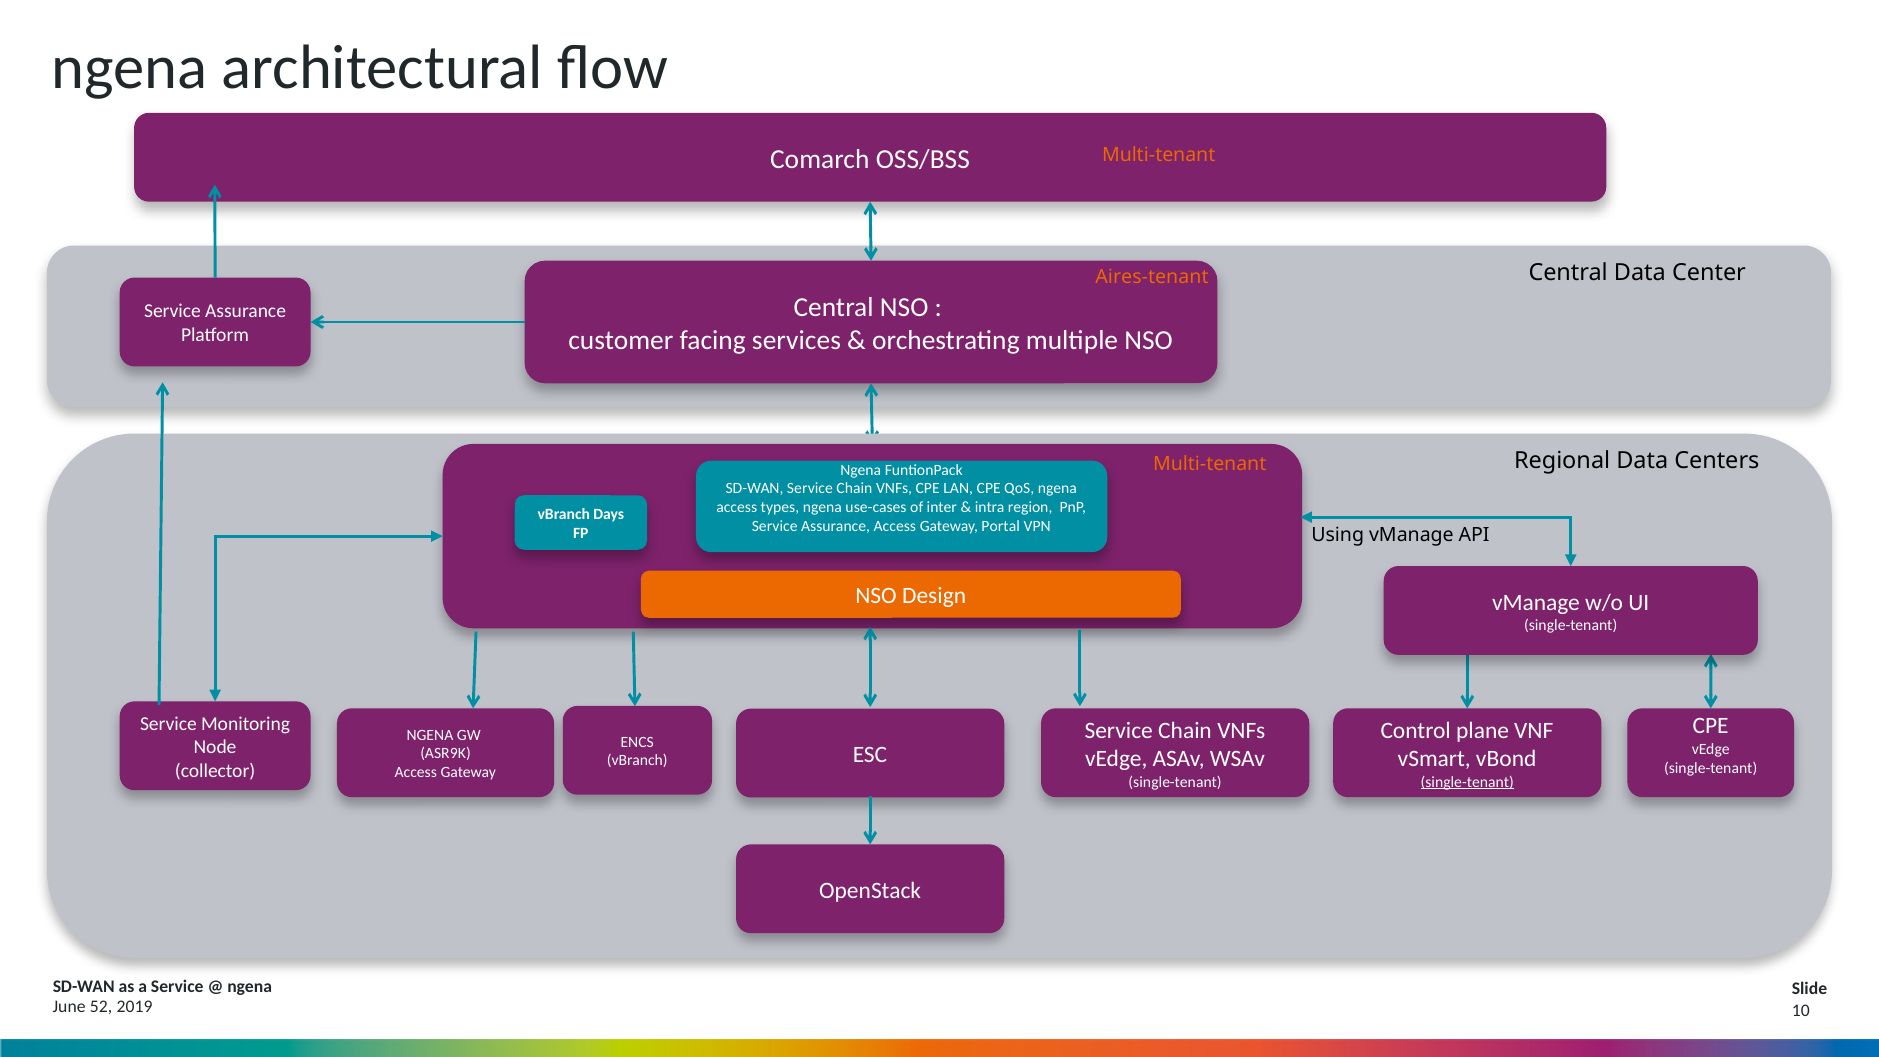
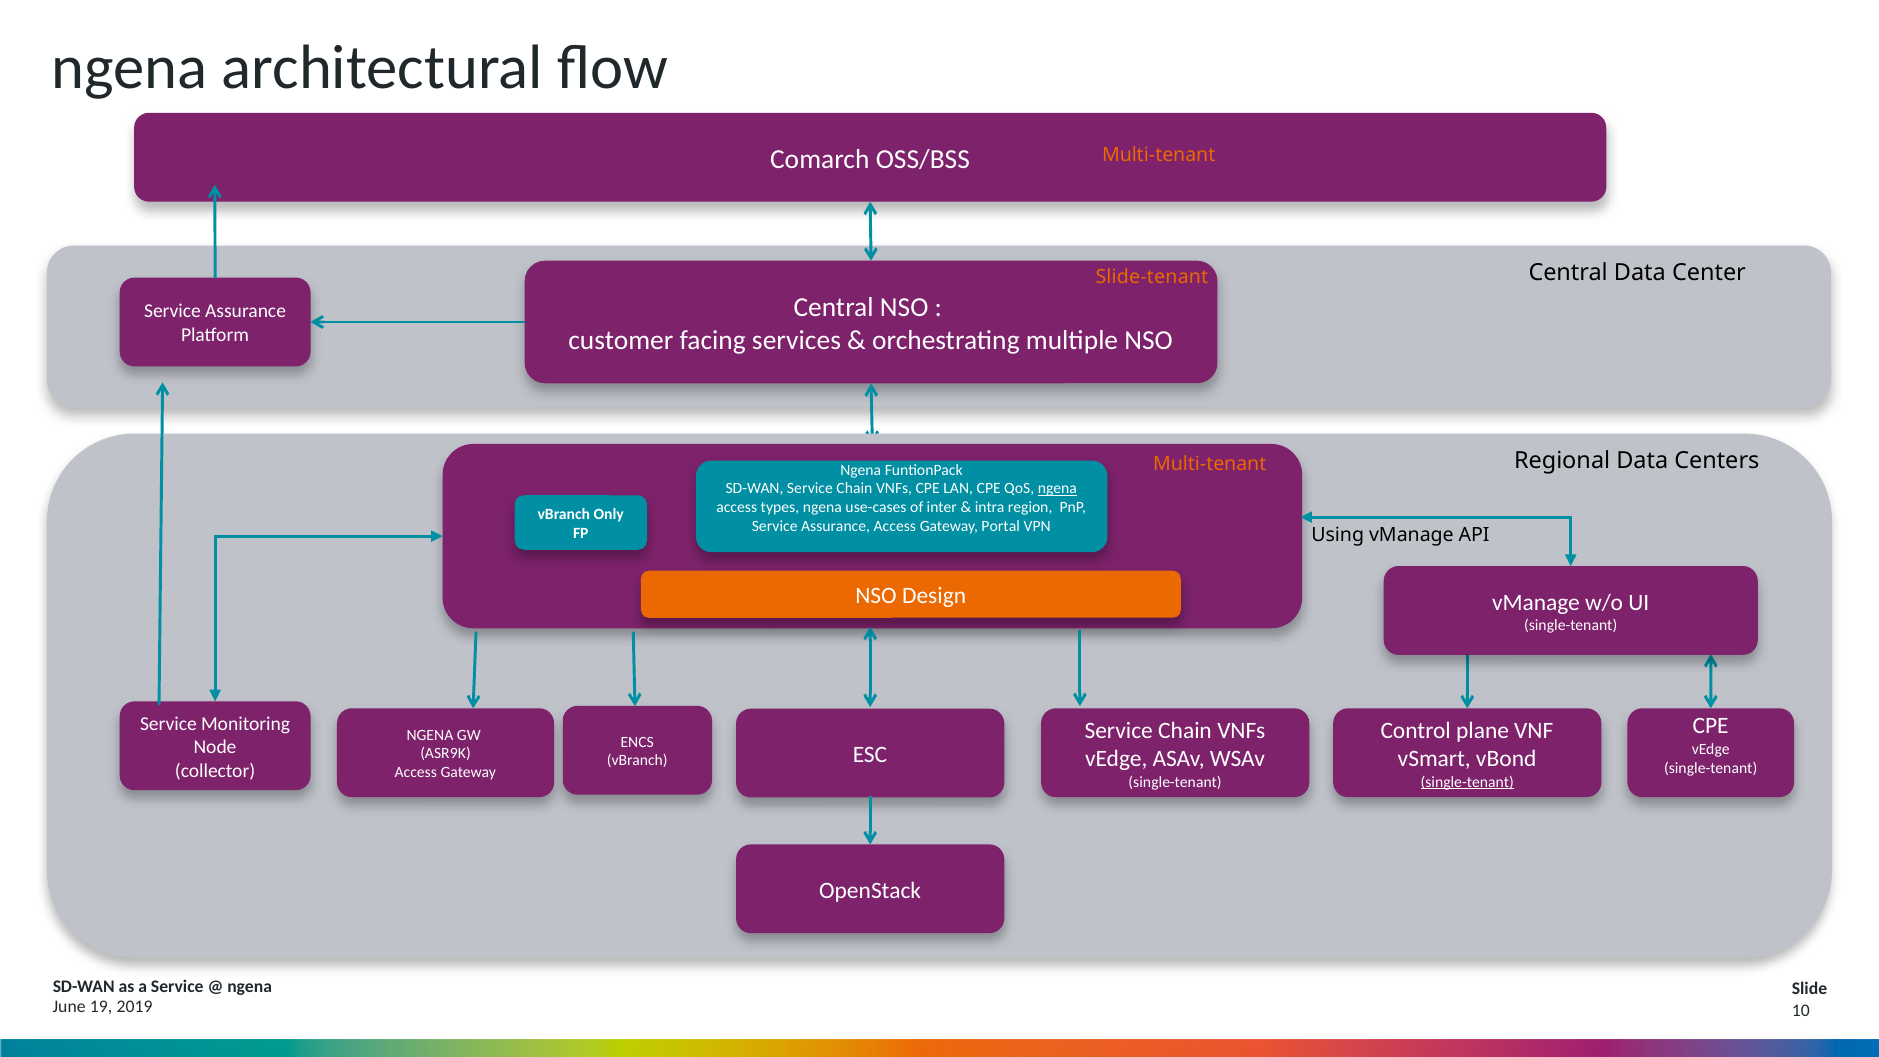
Aires-tenant: Aires-tenant -> Slide-tenant
ngena at (1057, 489) underline: none -> present
Days: Days -> Only
52: 52 -> 19
